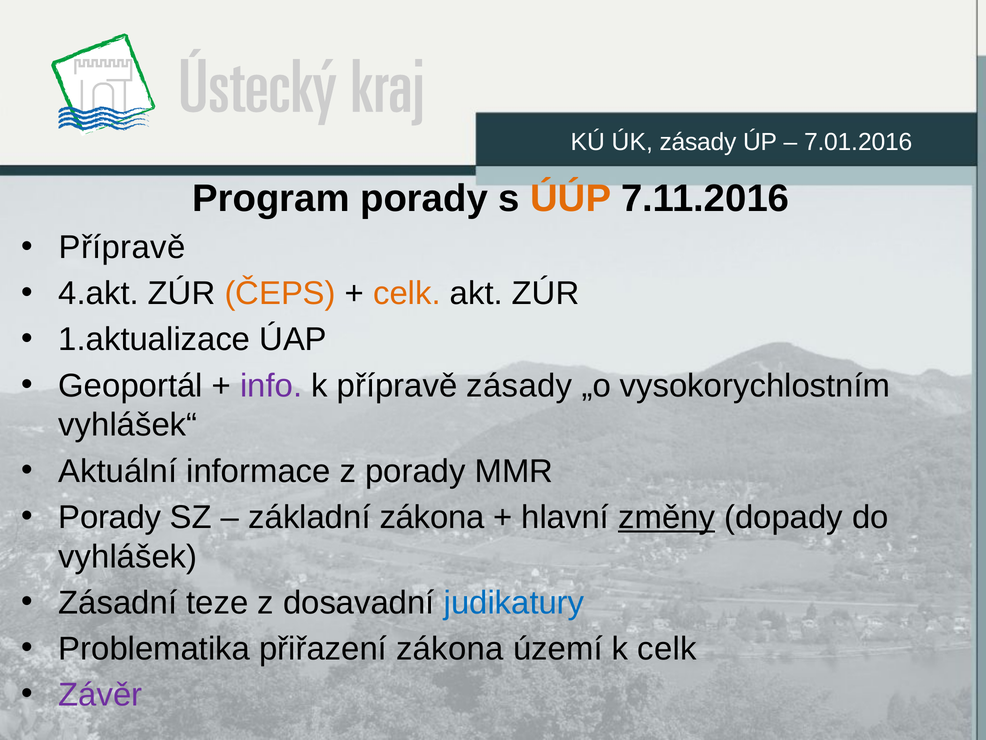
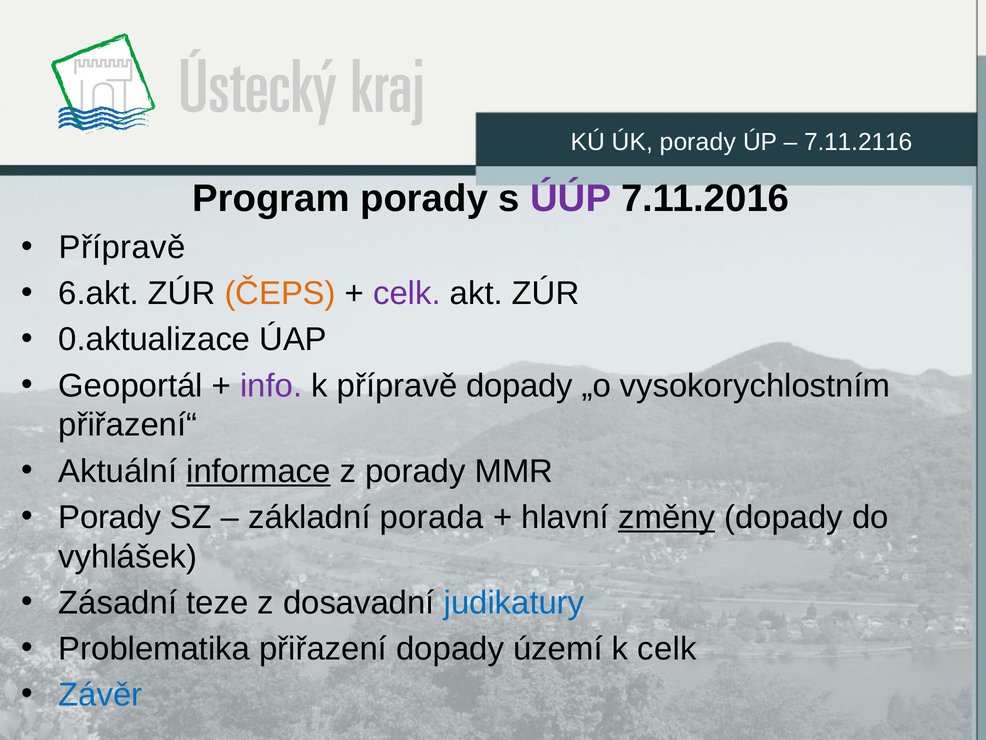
ÚK zásady: zásady -> porady
7.01.2016: 7.01.2016 -> 7.11.2116
ÚÚP colour: orange -> purple
4.akt: 4.akt -> 6.akt
celk at (407, 293) colour: orange -> purple
1.aktualizace: 1.aktualizace -> 0.aktualizace
přípravě zásady: zásady -> dopady
vyhlášek“: vyhlášek“ -> přiřazení“
informace underline: none -> present
základní zákona: zákona -> porada
přiřazení zákona: zákona -> dopady
Závěr colour: purple -> blue
